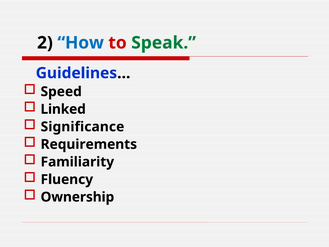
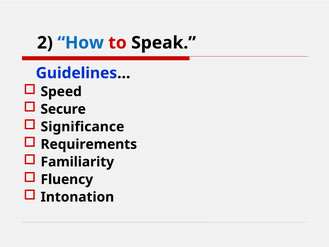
Speak colour: green -> black
Linked: Linked -> Secure
Ownership: Ownership -> Intonation
